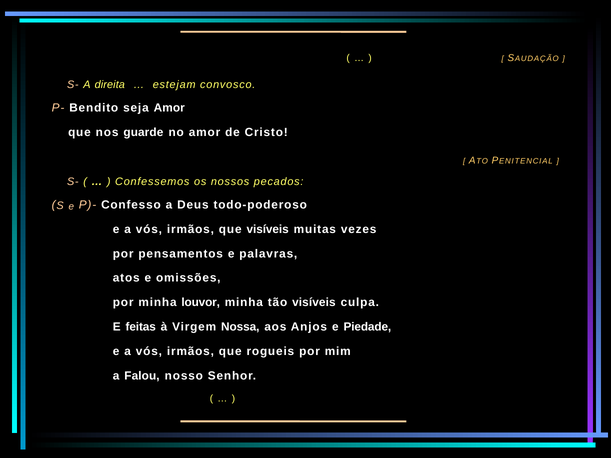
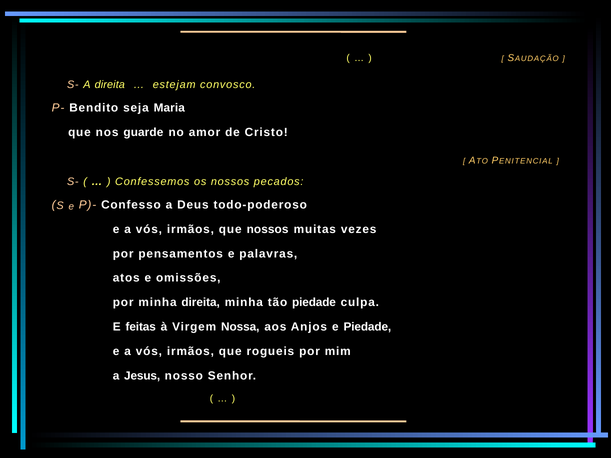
seja Amor: Amor -> Maria
que visíveis: visíveis -> nossos
minha louvor: louvor -> direita
tão visíveis: visíveis -> piedade
Falou: Falou -> Jesus
